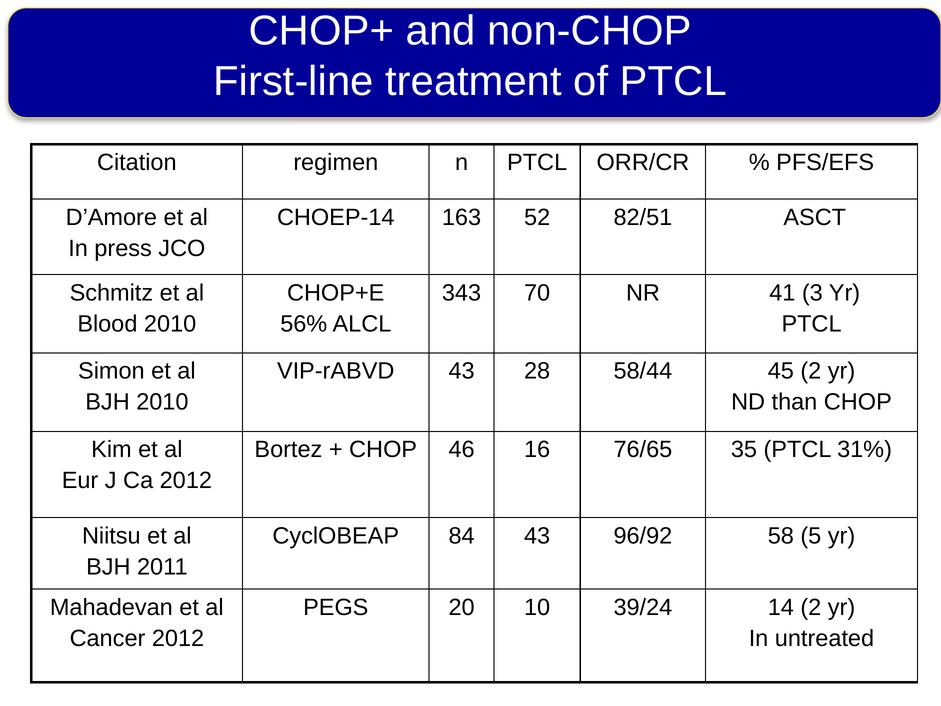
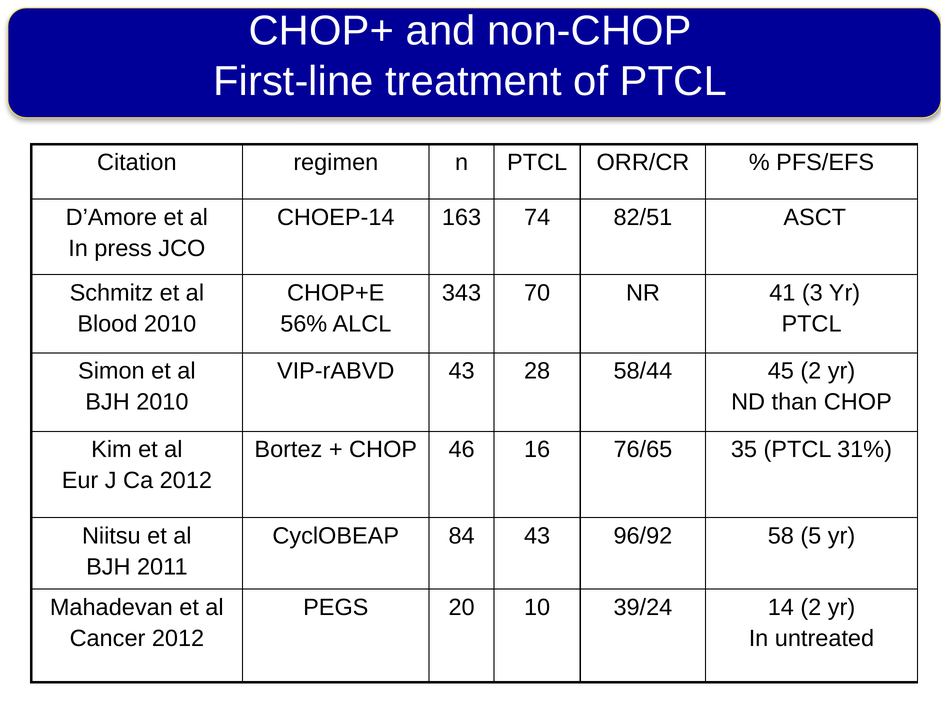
52: 52 -> 74
